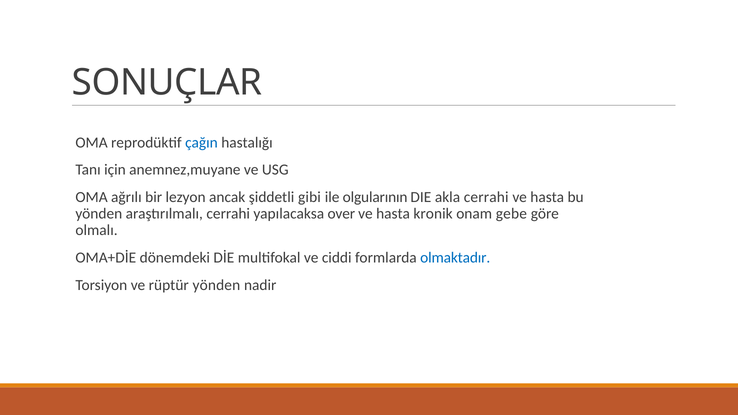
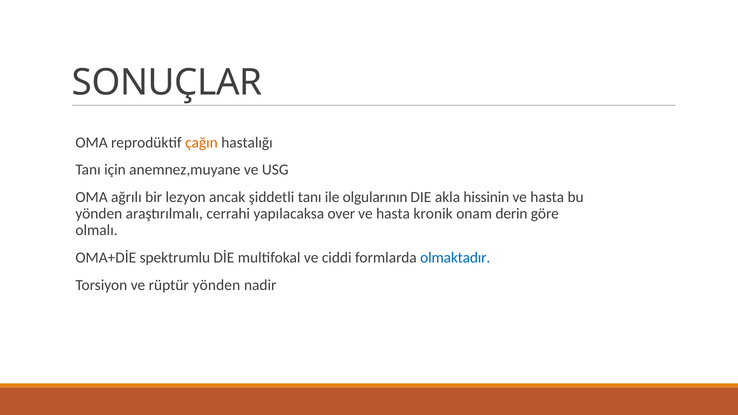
çağın colour: blue -> orange
şiddetli gibi: gibi -> tanı
akla cerrahi: cerrahi -> hissinin
gebe: gebe -> derin
dönemdeki: dönemdeki -> spektrumlu
